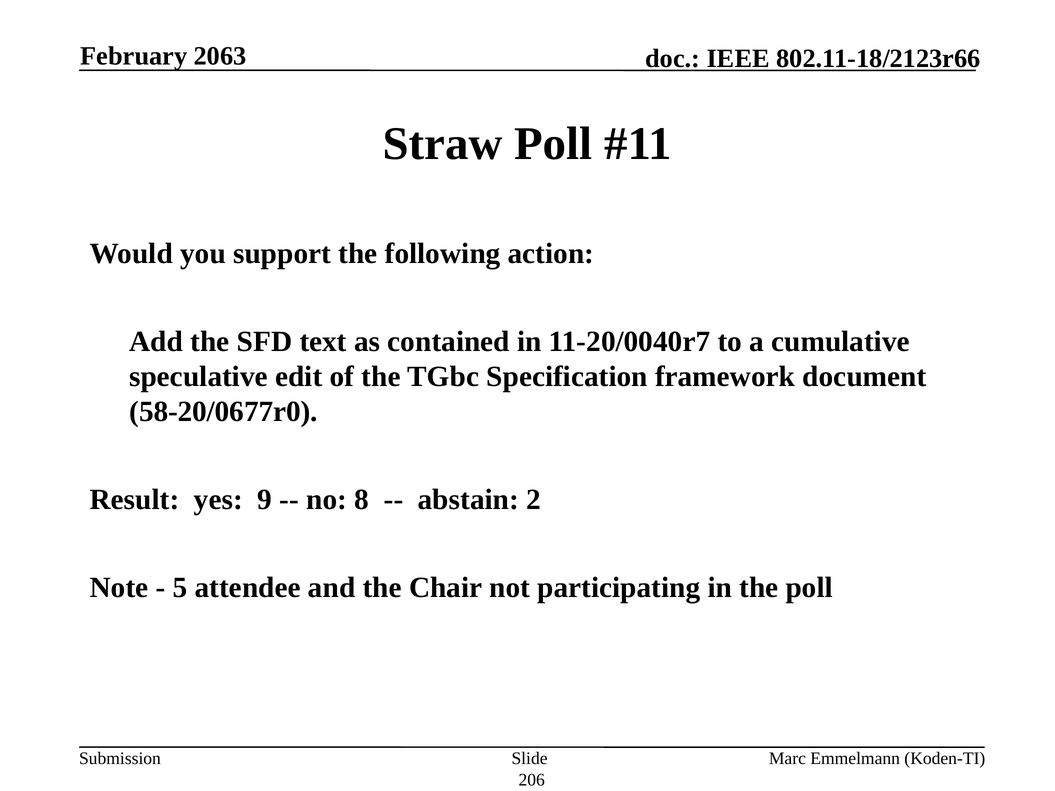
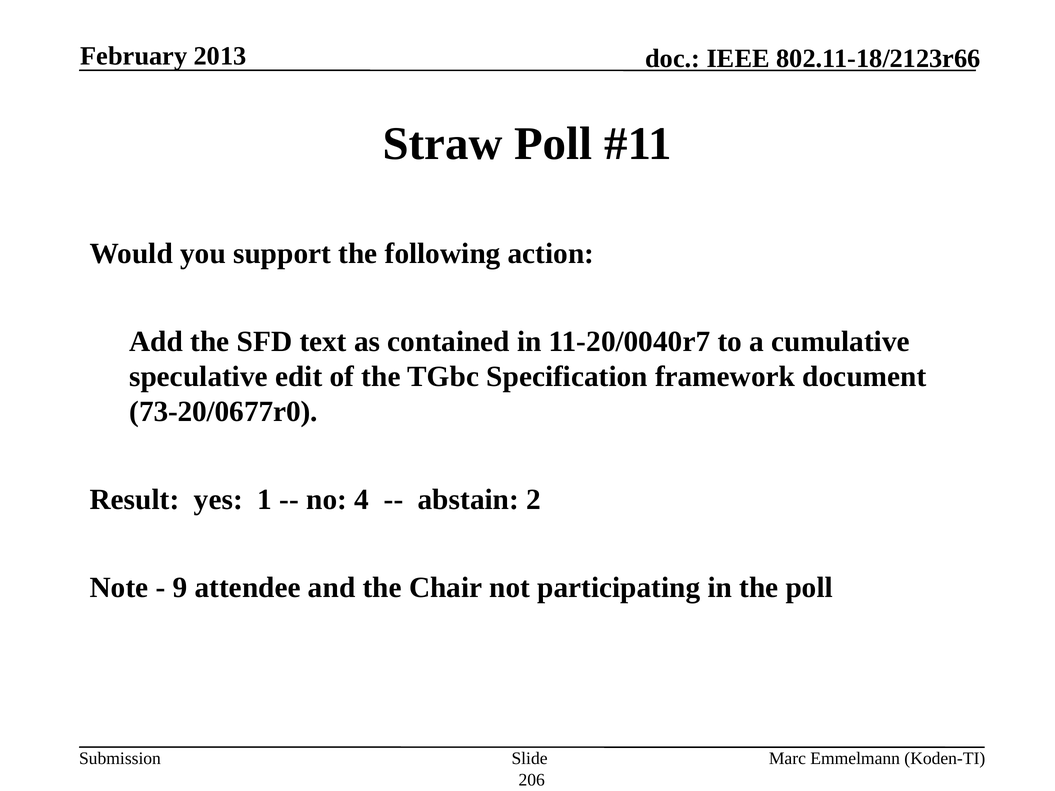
2063: 2063 -> 2013
58-20/0677r0: 58-20/0677r0 -> 73-20/0677r0
9: 9 -> 1
8: 8 -> 4
5: 5 -> 9
